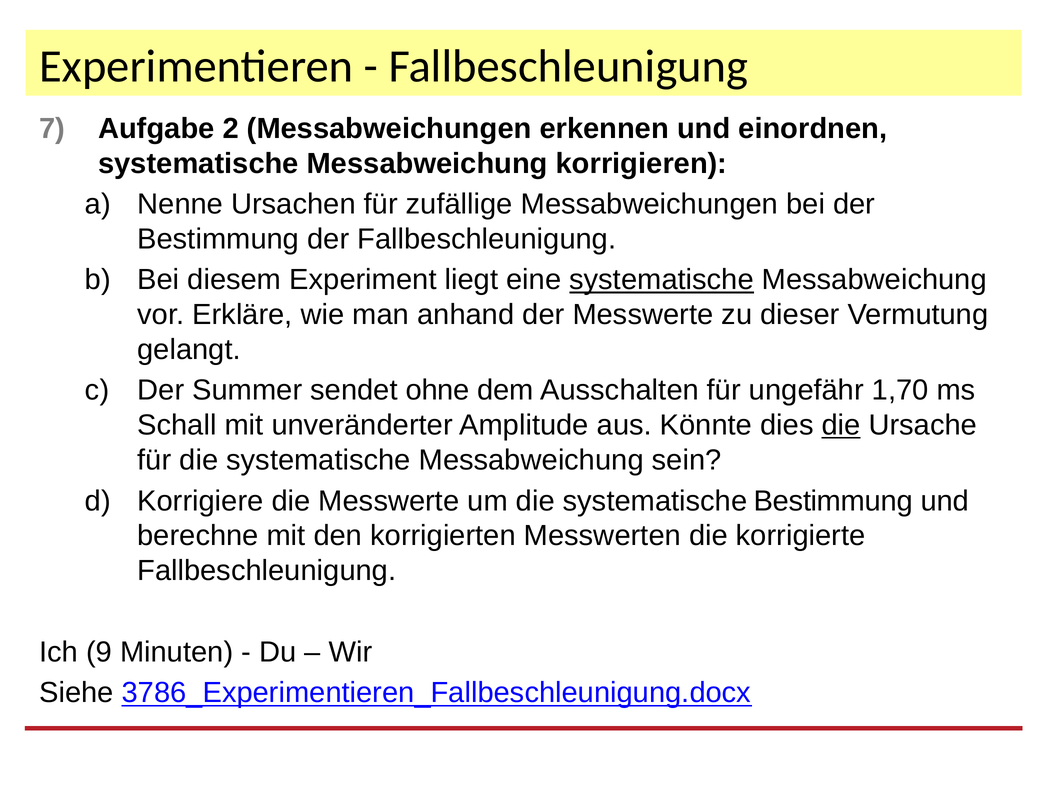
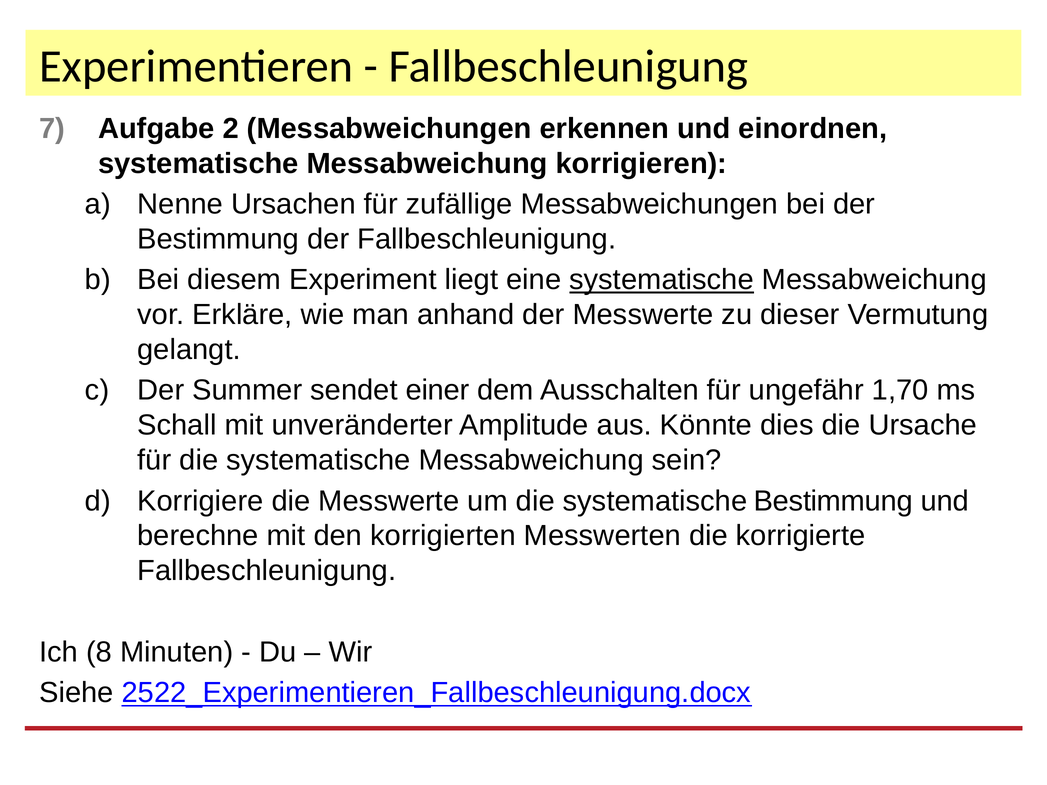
ohne: ohne -> einer
die at (841, 425) underline: present -> none
9: 9 -> 8
3786_Experimentieren_Fallbeschleunigung.docx: 3786_Experimentieren_Fallbeschleunigung.docx -> 2522_Experimentieren_Fallbeschleunigung.docx
